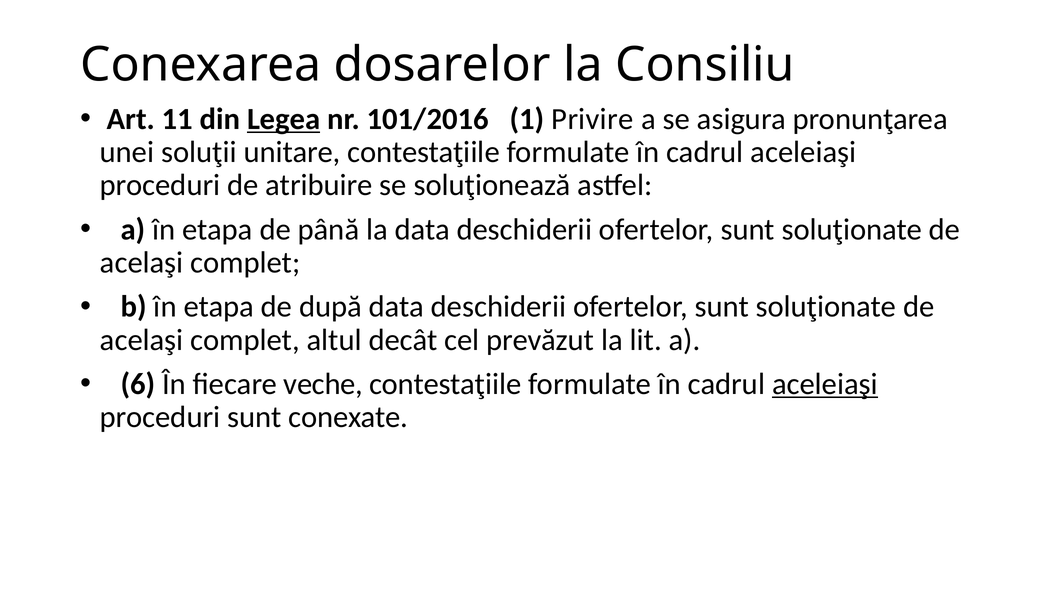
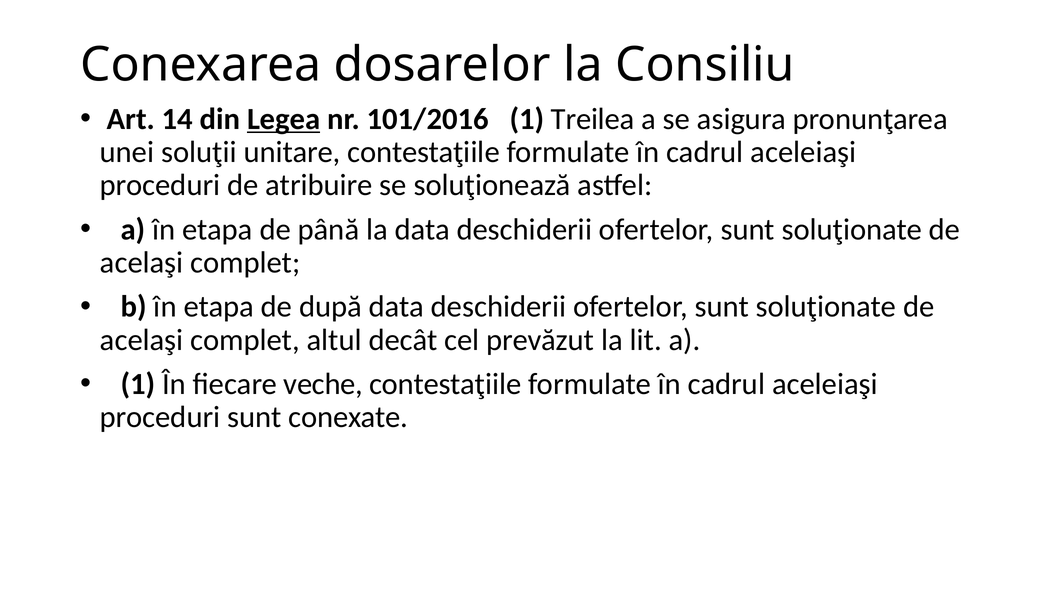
11: 11 -> 14
Privire: Privire -> Treilea
6 at (138, 384): 6 -> 1
aceleiaşi at (825, 384) underline: present -> none
